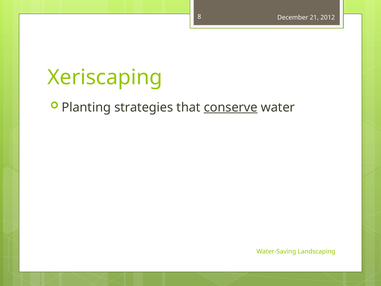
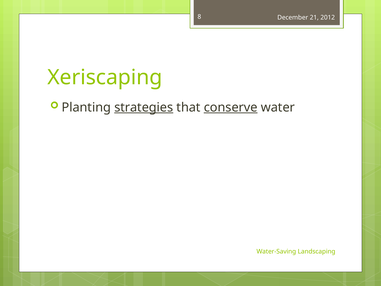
strategies underline: none -> present
